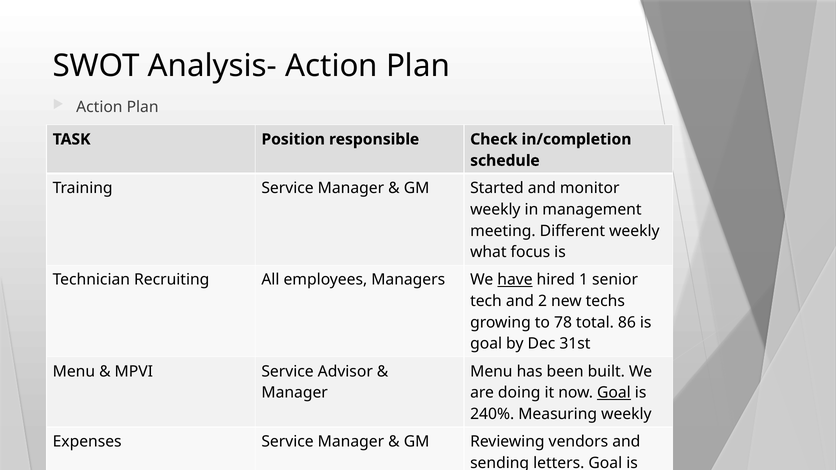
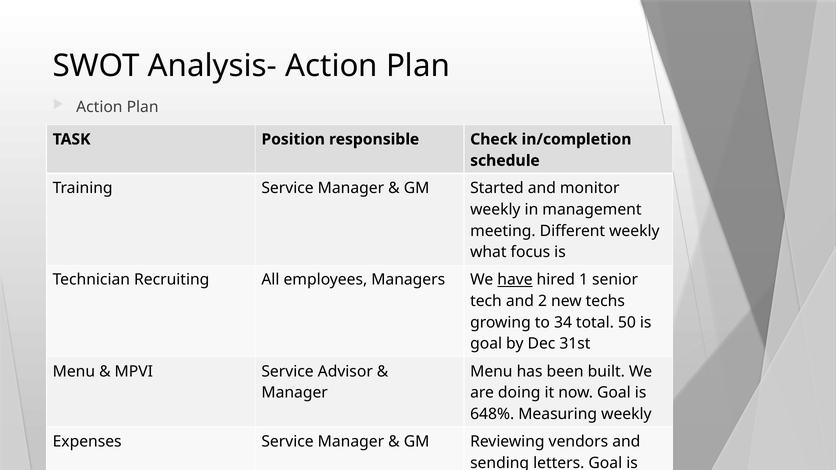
78: 78 -> 34
86: 86 -> 50
Goal at (614, 393) underline: present -> none
240%: 240% -> 648%
